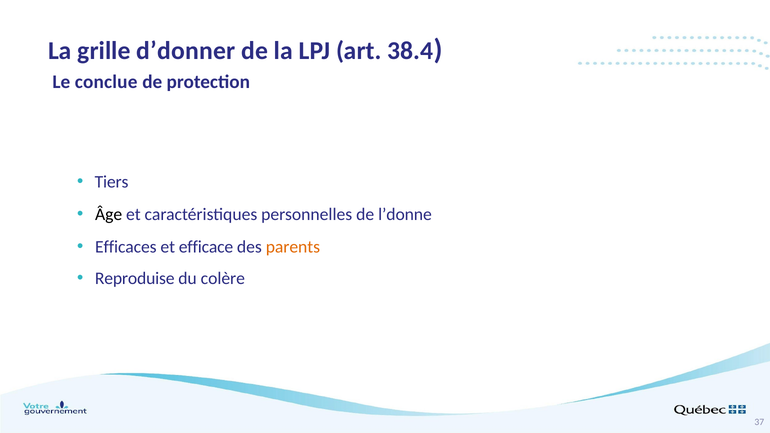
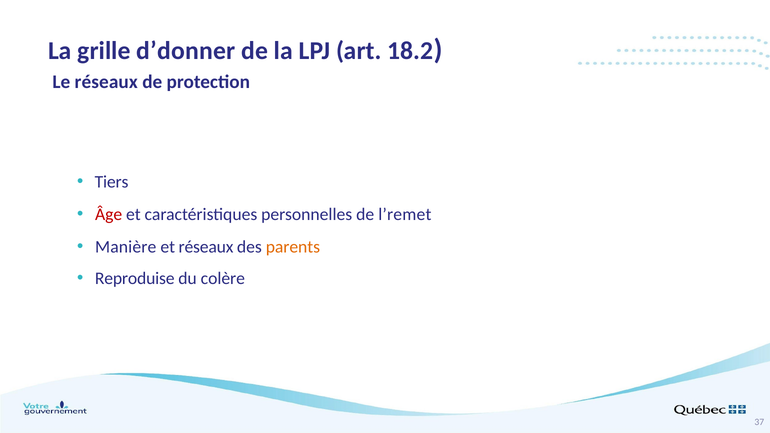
38.4: 38.4 -> 18.2
Le conclue: conclue -> réseaux
Âge colour: black -> red
l’donne: l’donne -> l’remet
Efficaces: Efficaces -> Manière
et efficace: efficace -> réseaux
